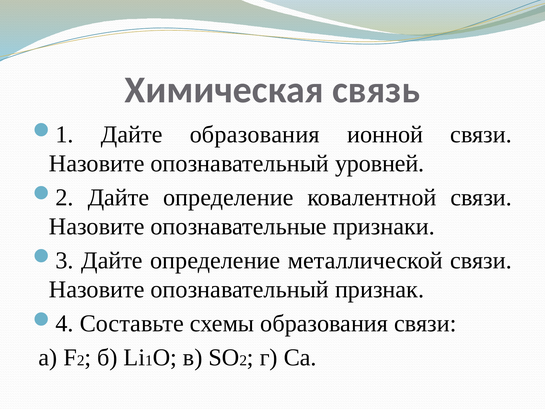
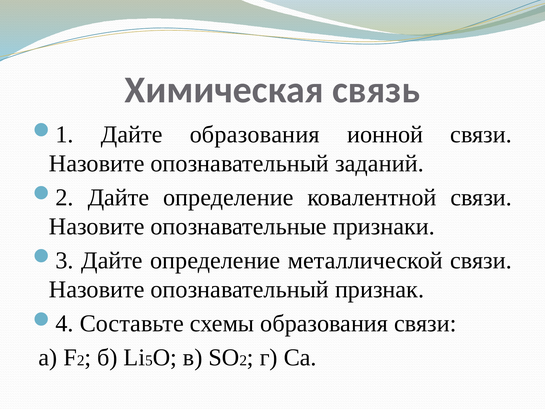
уровней: уровней -> заданий
1: 1 -> 5
